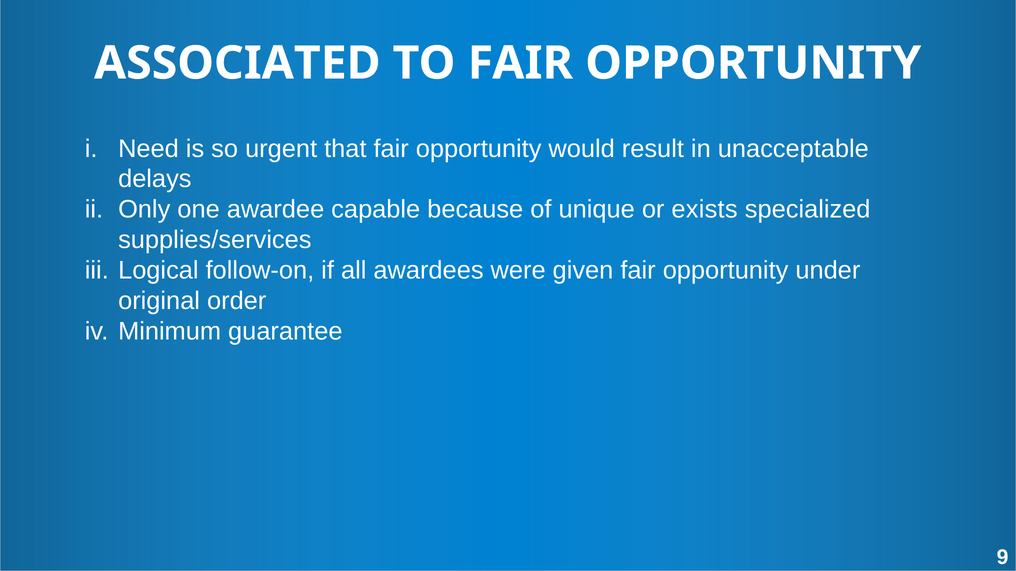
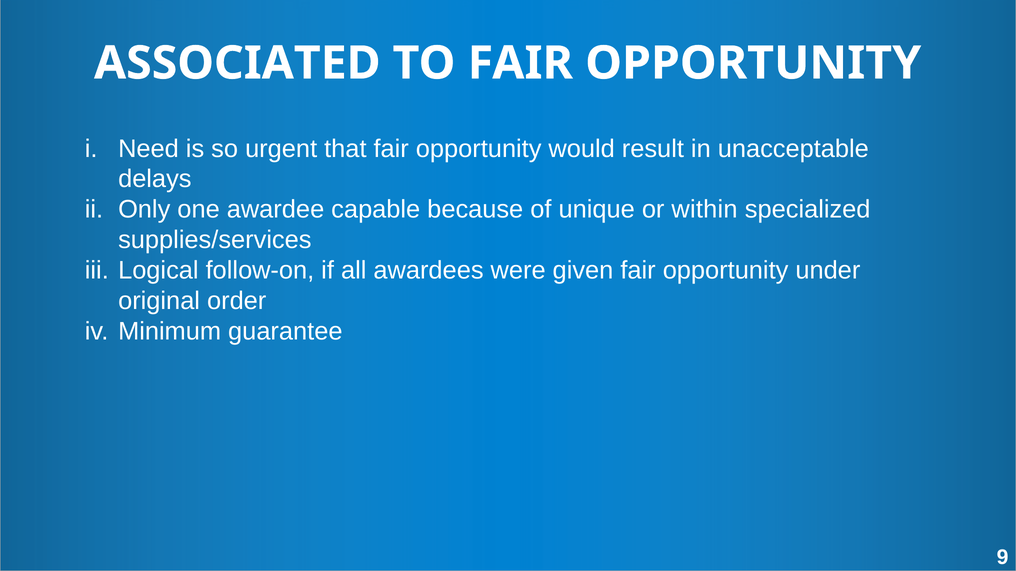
exists: exists -> within
